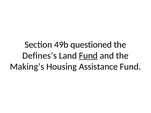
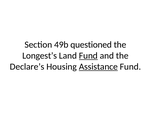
Defines’s: Defines’s -> Longest’s
Making’s: Making’s -> Declare’s
Assistance underline: none -> present
